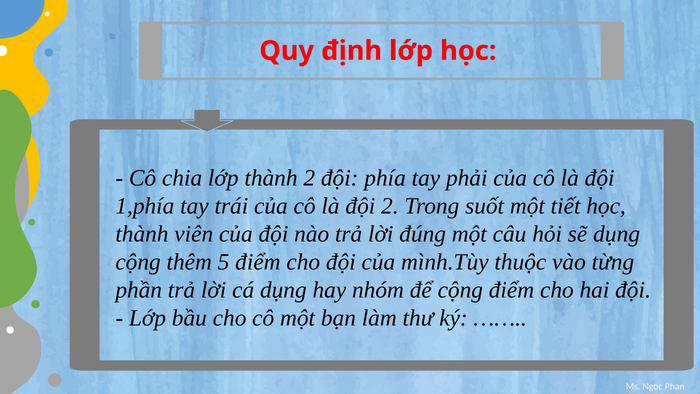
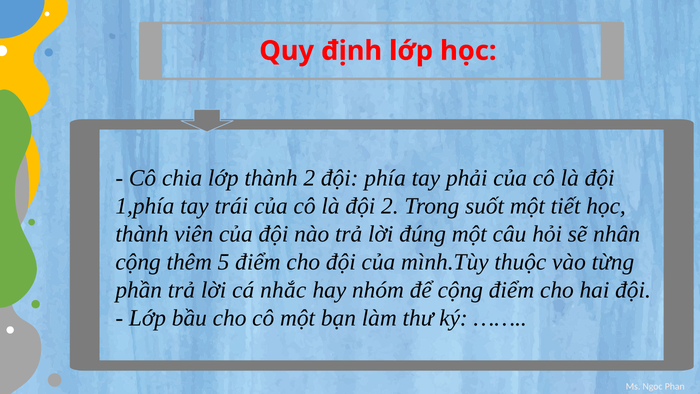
sẽ dụng: dụng -> nhân
cá dụng: dụng -> nhắc
